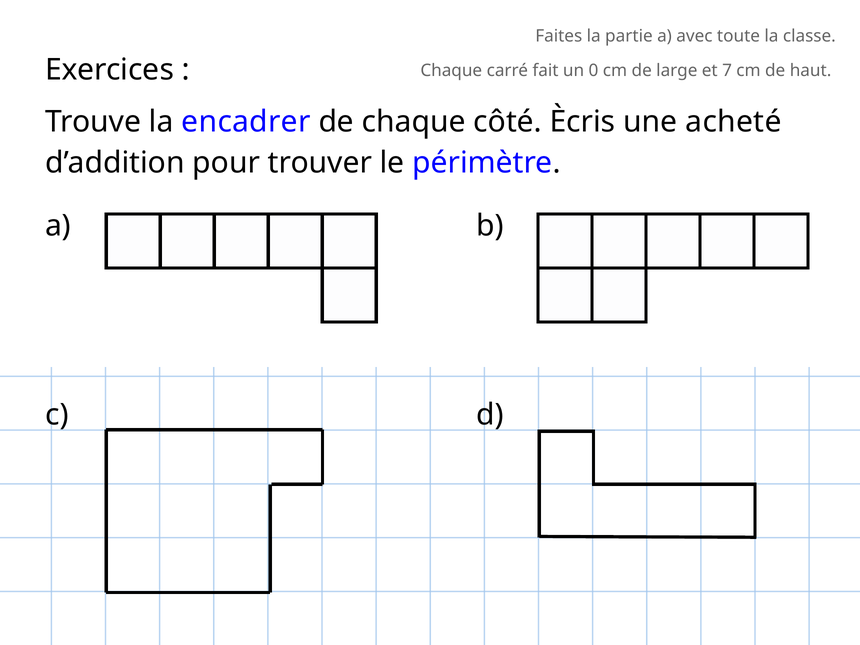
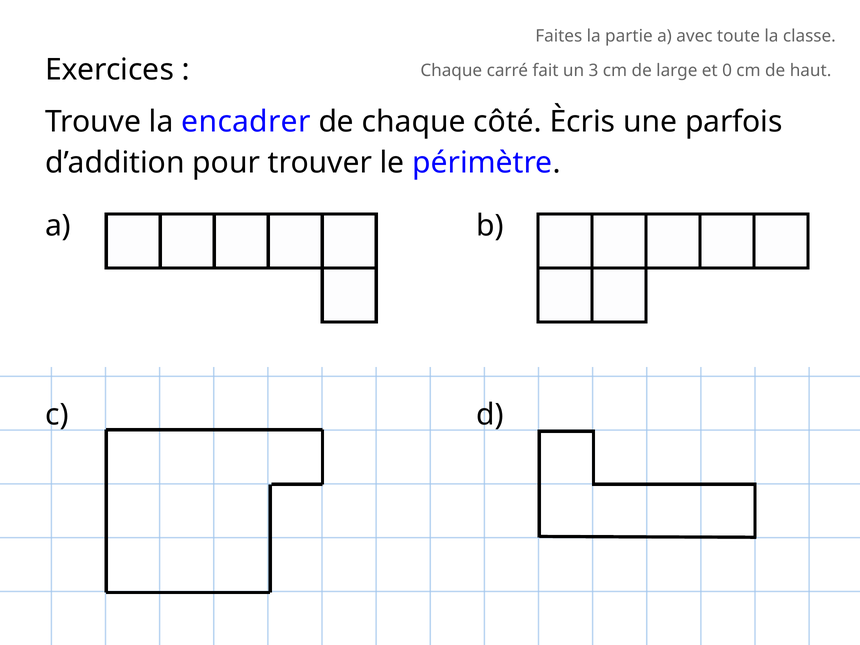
0: 0 -> 3
7: 7 -> 0
acheté: acheté -> parfois
